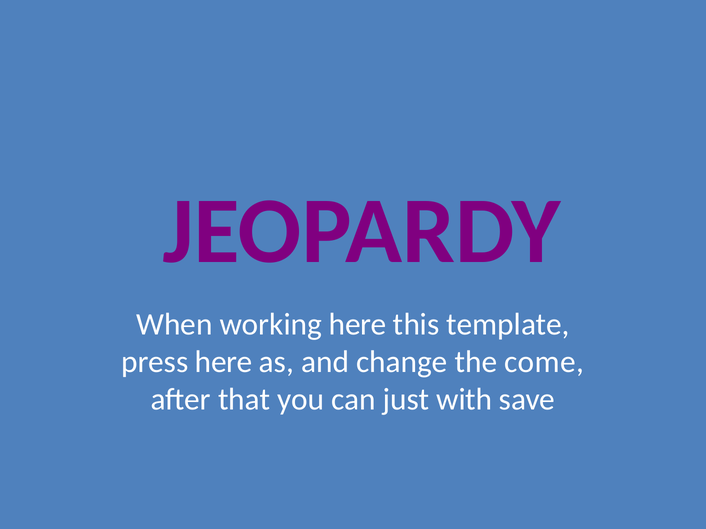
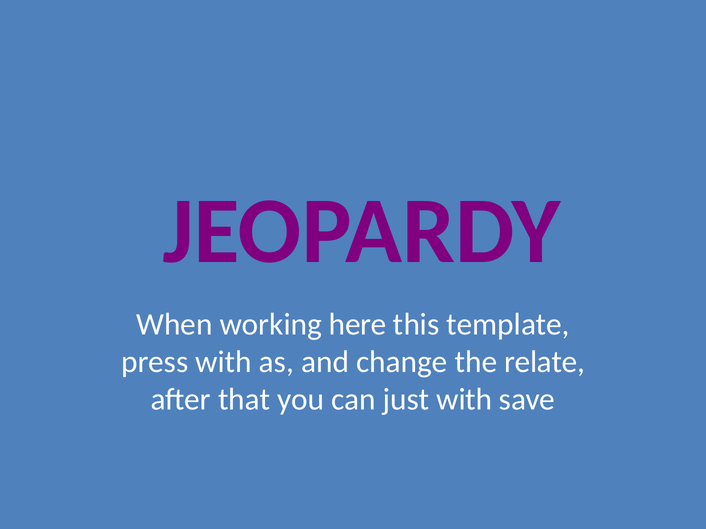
press here: here -> with
come: come -> relate
